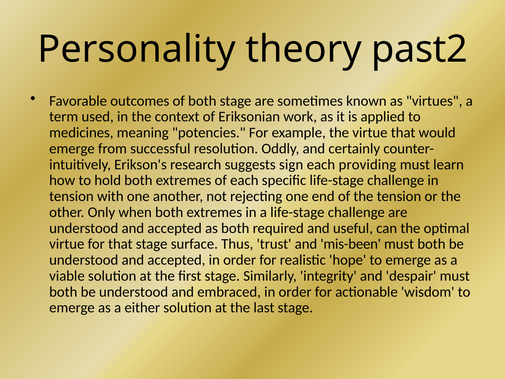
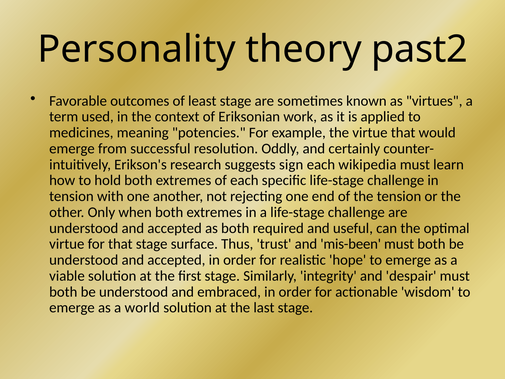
of both: both -> least
providing: providing -> wikipedia
either: either -> world
